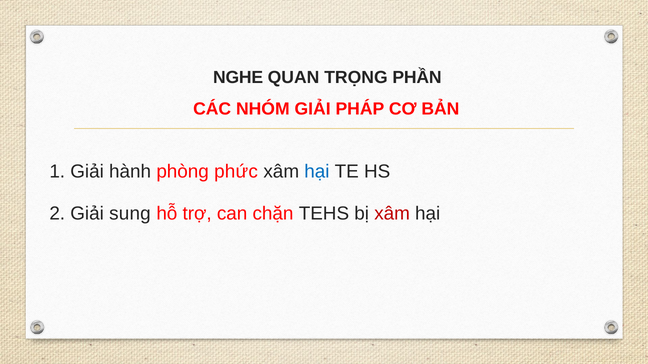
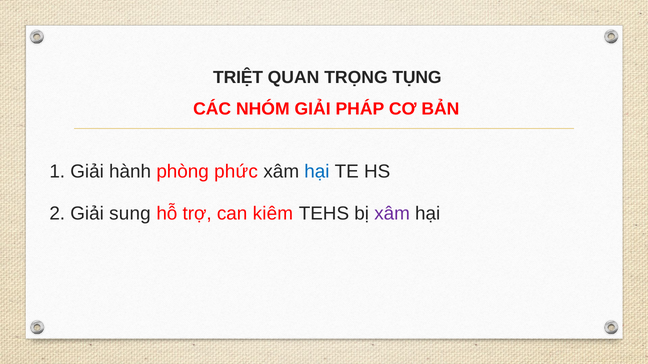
NGHE: NGHE -> TRIỆT
PHẦN: PHẦN -> TỤNG
chặn: chặn -> kiêm
xâm at (392, 214) colour: red -> purple
